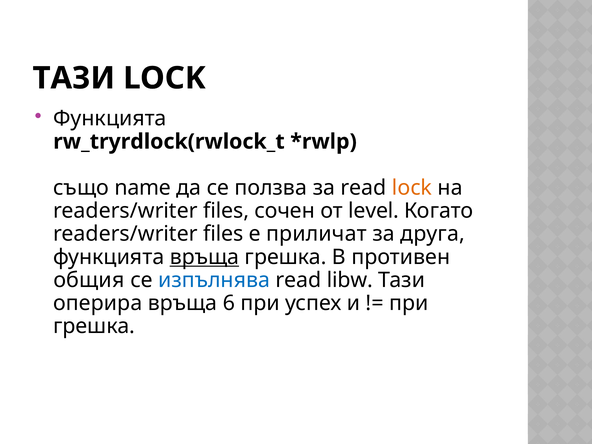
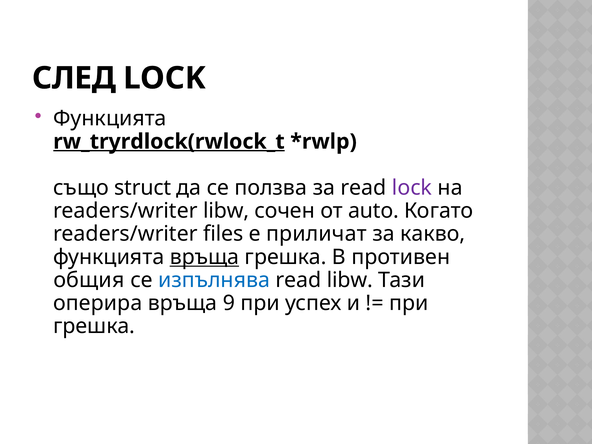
ТАЗИ at (74, 78): ТАЗИ -> СЛЕД
rw_tryrdlock(rwlock_t underline: none -> present
name: name -> struct
lock at (412, 188) colour: orange -> purple
files at (226, 211): files -> libw
level: level -> auto
друга: друга -> какво
6: 6 -> 9
